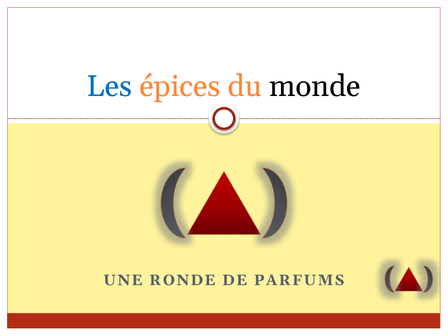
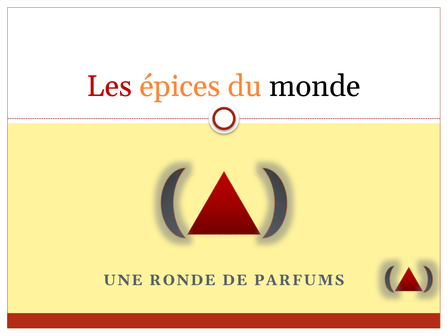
Les colour: blue -> red
